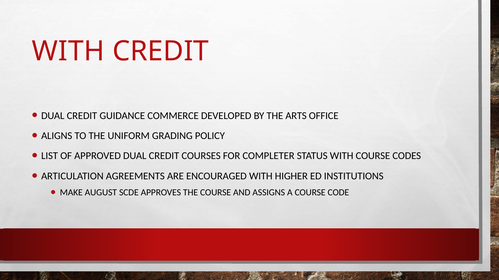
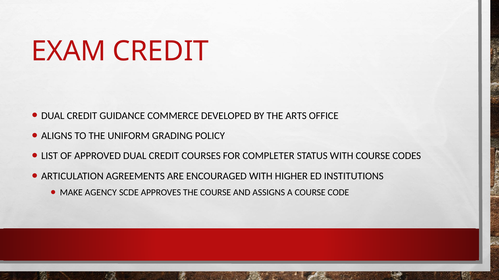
WITH at (68, 51): WITH -> EXAM
AUGUST: AUGUST -> AGENCY
